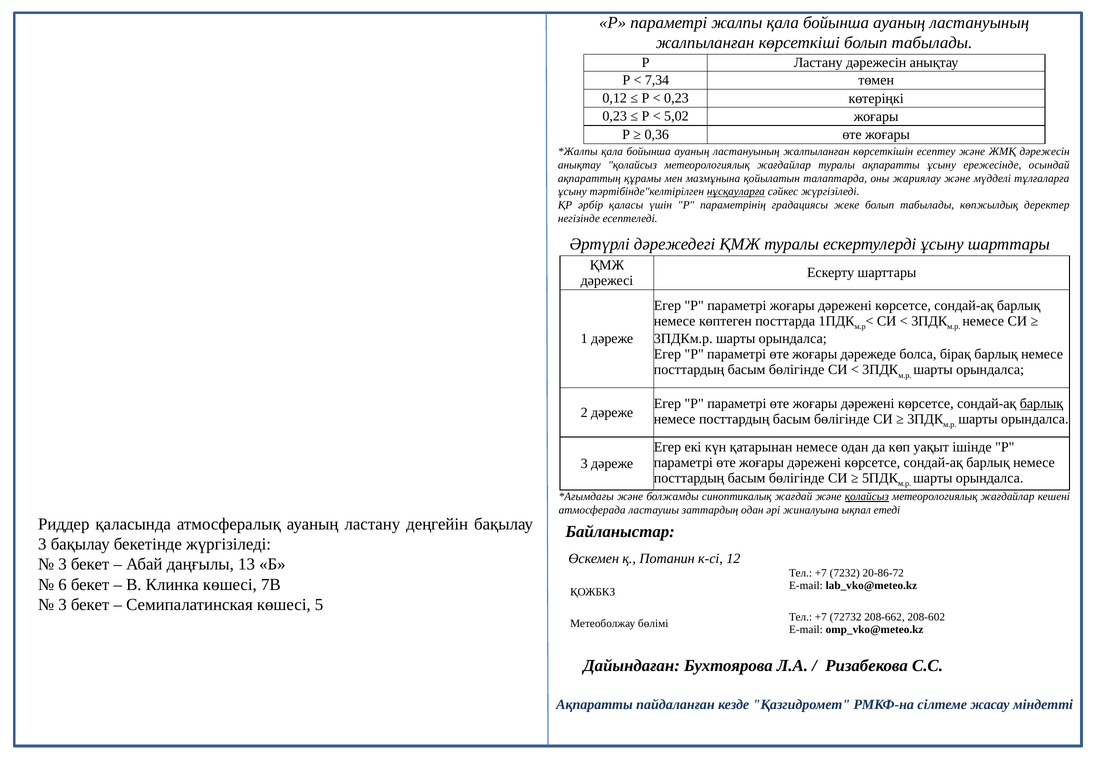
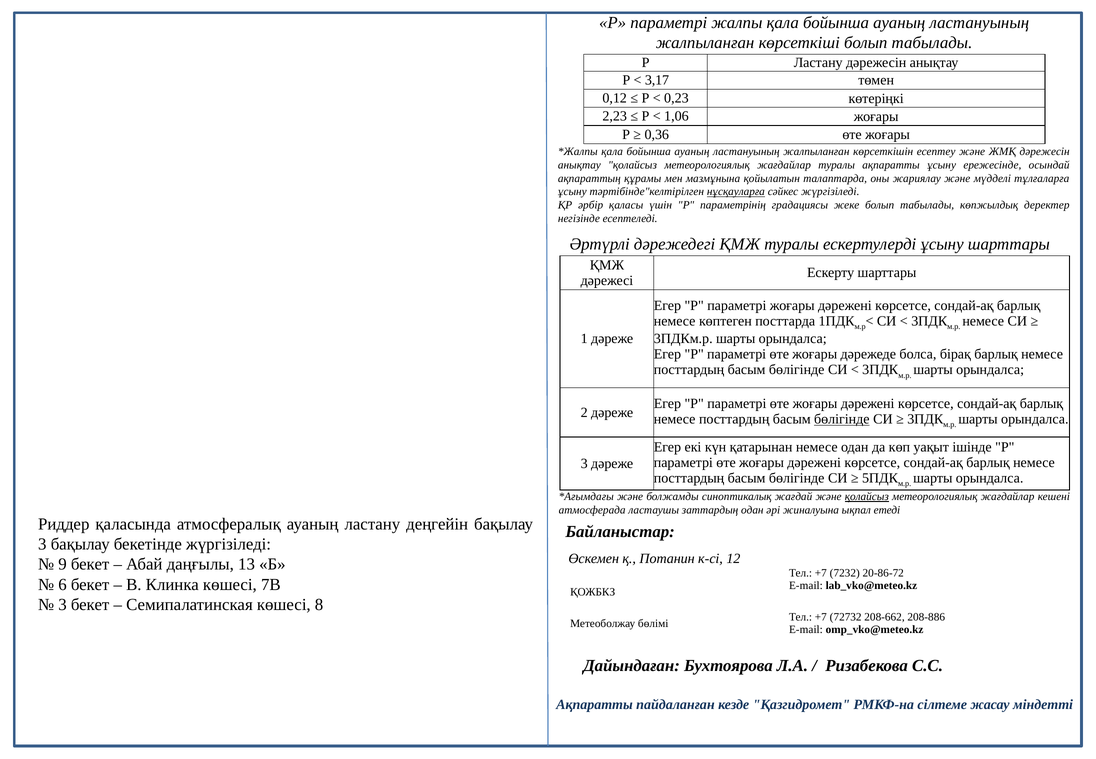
7,34: 7,34 -> 3,17
0,23 at (615, 116): 0,23 -> 2,23
5,02: 5,02 -> 1,06
барлық at (1042, 404) underline: present -> none
бөлігінде at (842, 419) underline: none -> present
3 at (63, 564): 3 -> 9
5: 5 -> 8
208-602: 208-602 -> 208-886
